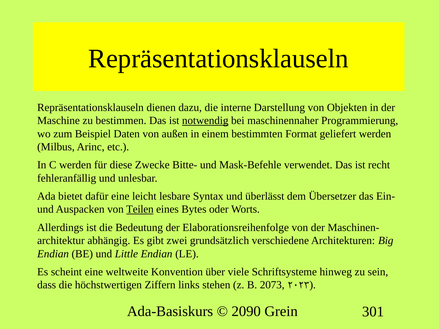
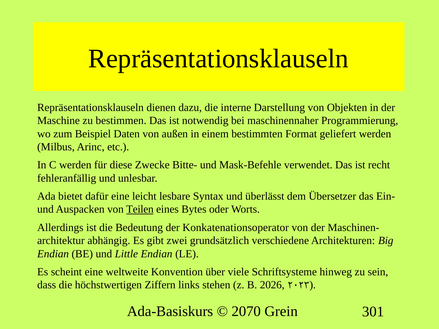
notwendig underline: present -> none
Elaborationsreihenfolge: Elaborationsreihenfolge -> Konkatenationsoperator
2073: 2073 -> 2026
2090: 2090 -> 2070
